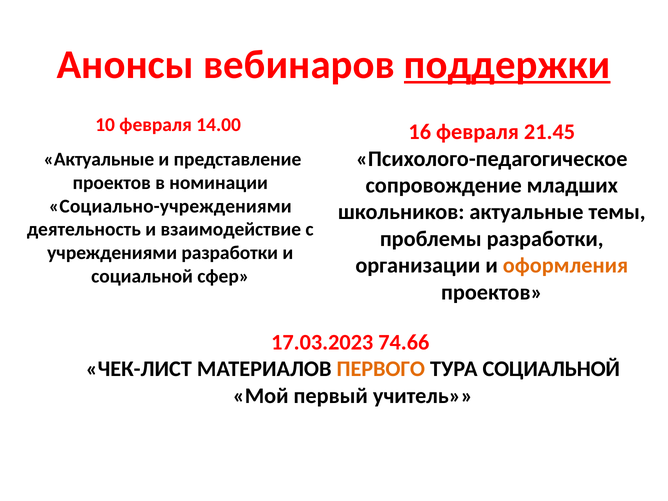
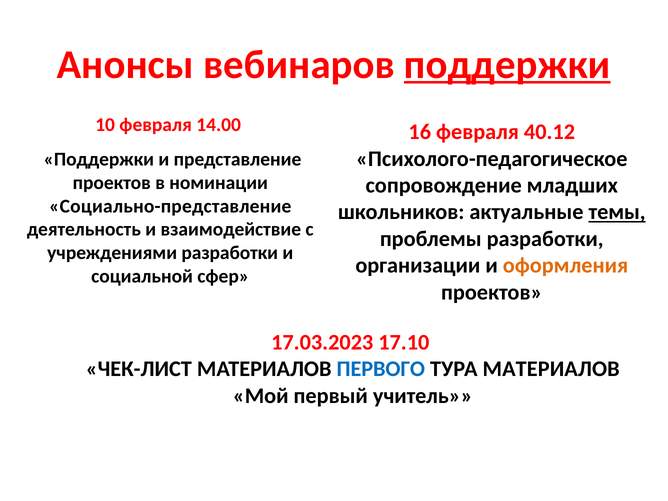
21.45: 21.45 -> 40.12
Актуальные at (99, 159): Актуальные -> Поддержки
Социально-учреждениями: Социально-учреждениями -> Социально-представление
темы underline: none -> present
74.66: 74.66 -> 17.10
ПЕРВОГО colour: orange -> blue
ТУРА СОЦИАЛЬНОЙ: СОЦИАЛЬНОЙ -> МАТЕРИАЛОВ
